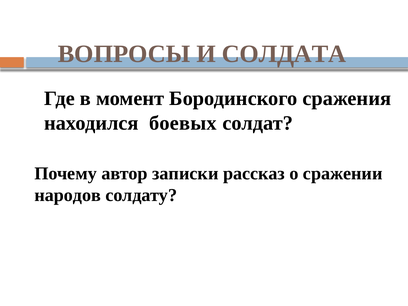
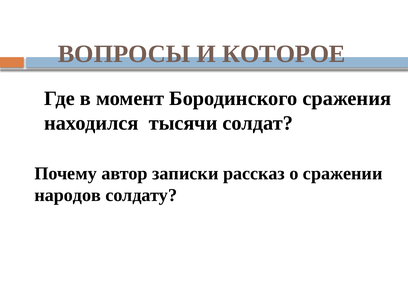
СОЛДАТА: СОЛДАТА -> КОТОРОЕ
боевых: боевых -> тысячи
